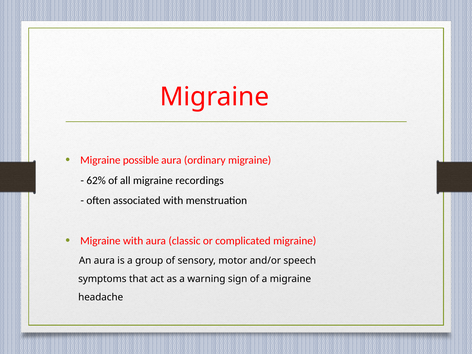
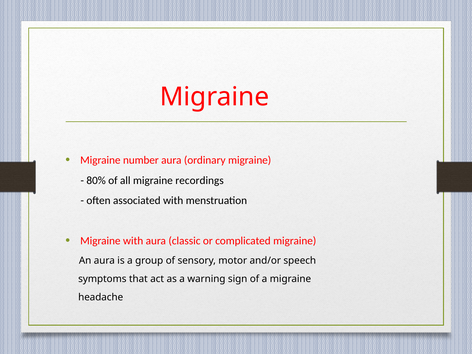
possible: possible -> number
62%: 62% -> 80%
